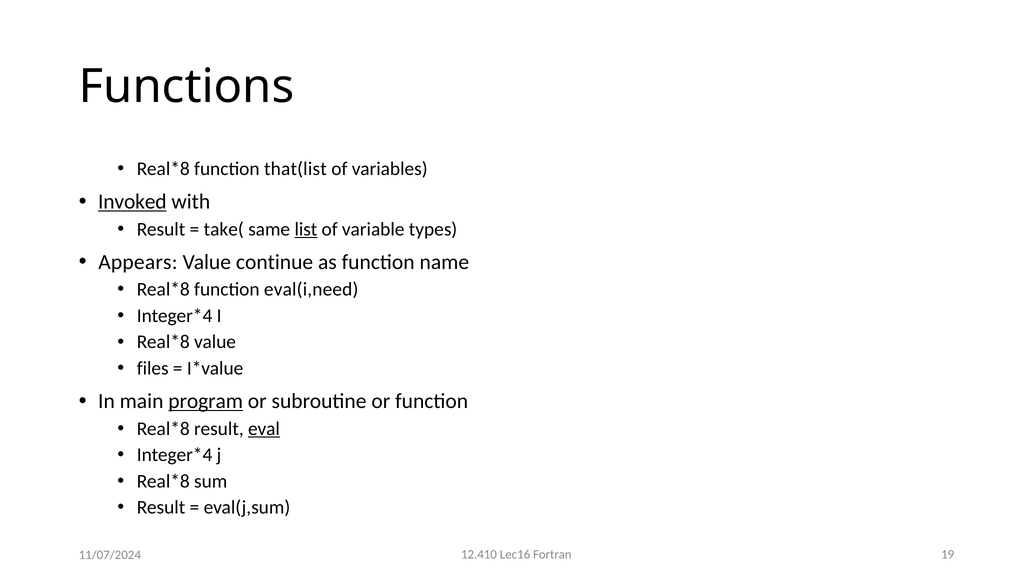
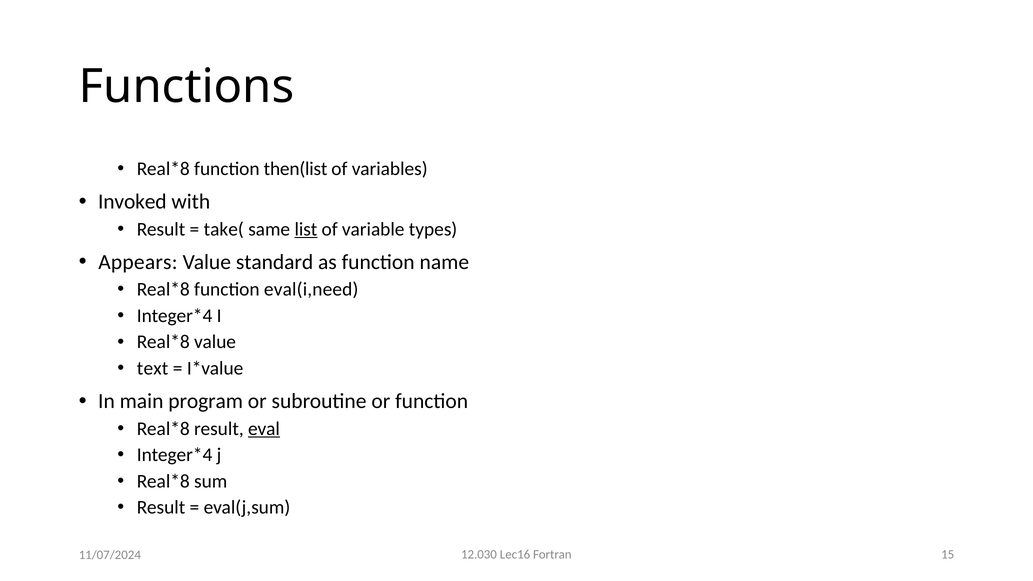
that(list: that(list -> then(list
Invoked underline: present -> none
continue: continue -> standard
files: files -> text
program underline: present -> none
12.410: 12.410 -> 12.030
19: 19 -> 15
